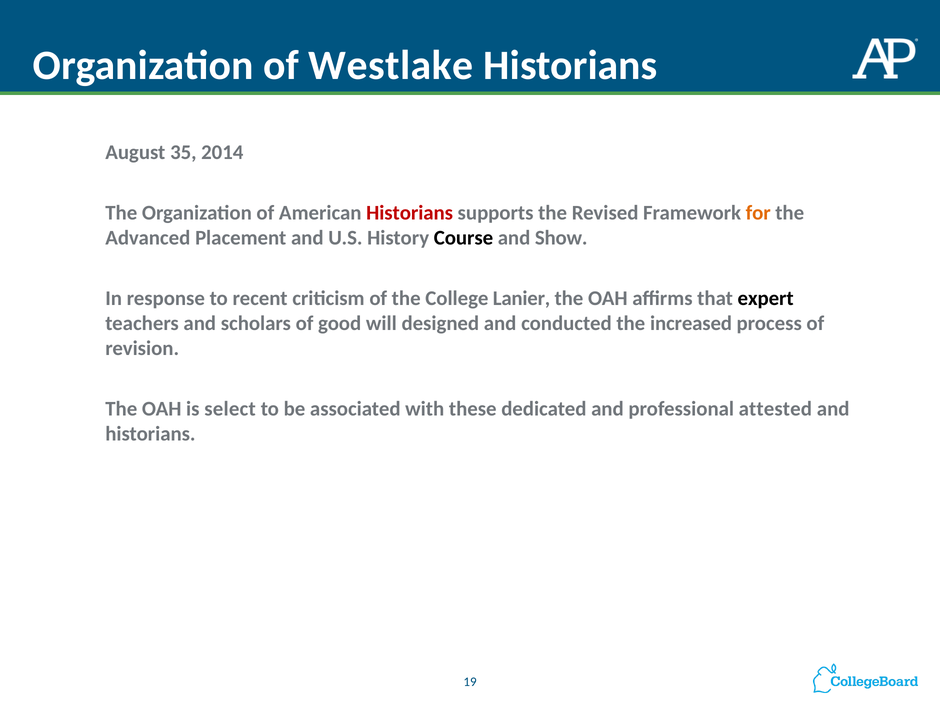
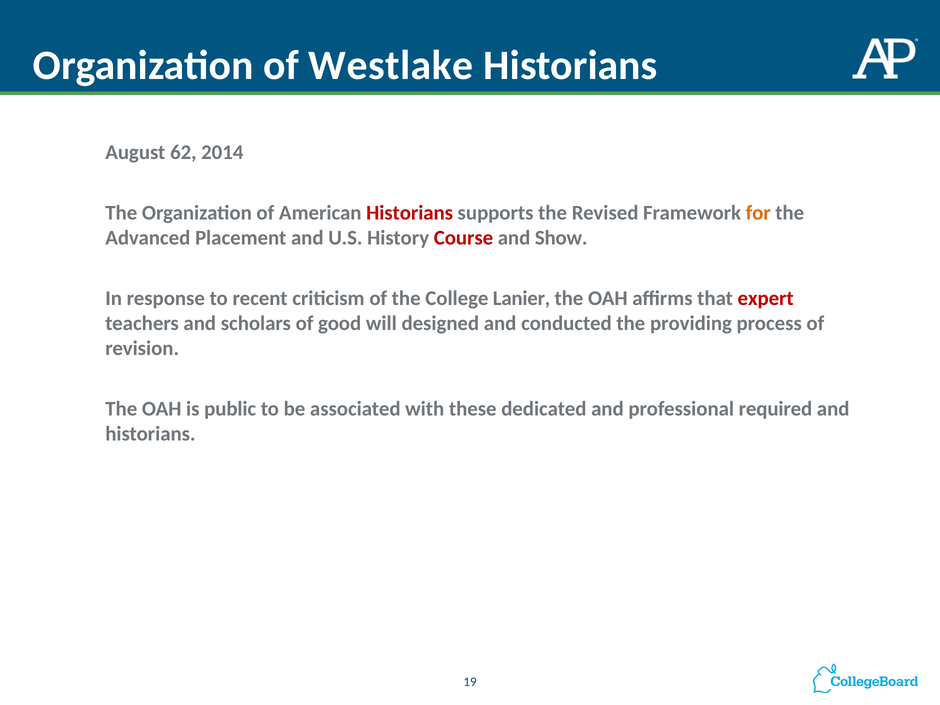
35: 35 -> 62
Course colour: black -> red
expert colour: black -> red
increased: increased -> providing
select: select -> public
attested: attested -> required
